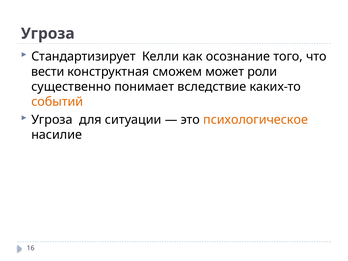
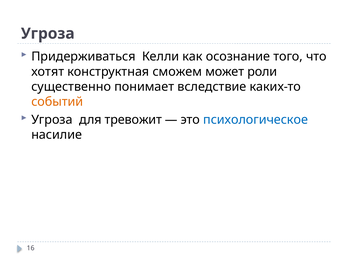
Стандартизирует: Стандартизирует -> Придерживаться
вести: вести -> хотят
ситуации: ситуации -> тревожит
психологическое colour: orange -> blue
